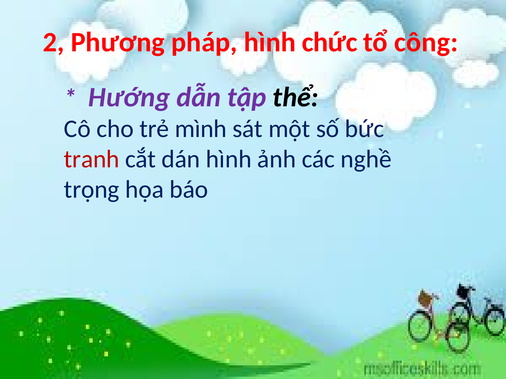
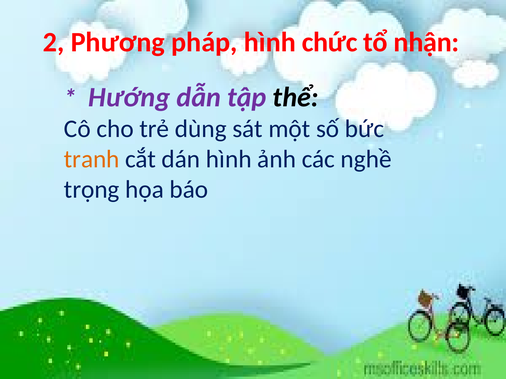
công: công -> nhận
mình: mình -> dùng
tranh colour: red -> orange
